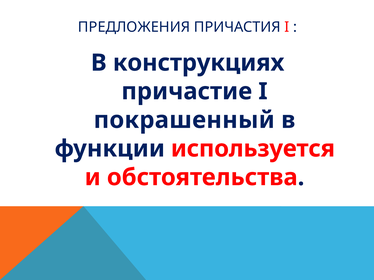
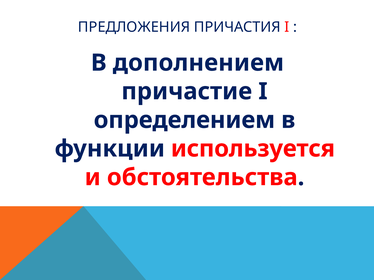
конструкциях: конструкциях -> дополнением
покрашенный: покрашенный -> определением
